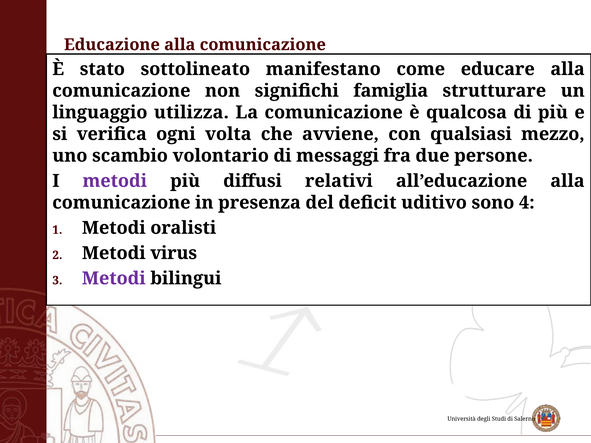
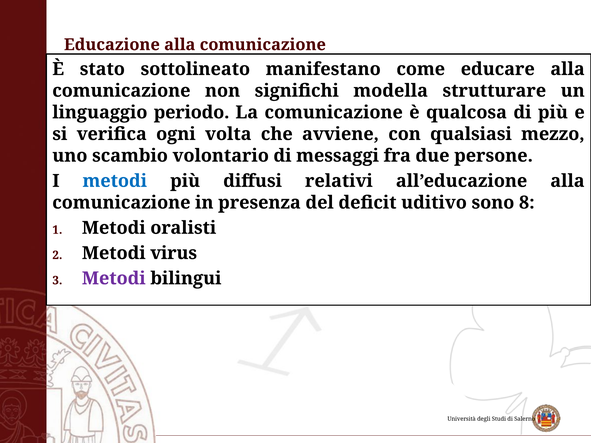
famiglia: famiglia -> modella
utilizza: utilizza -> periodo
metodi at (115, 181) colour: purple -> blue
4: 4 -> 8
